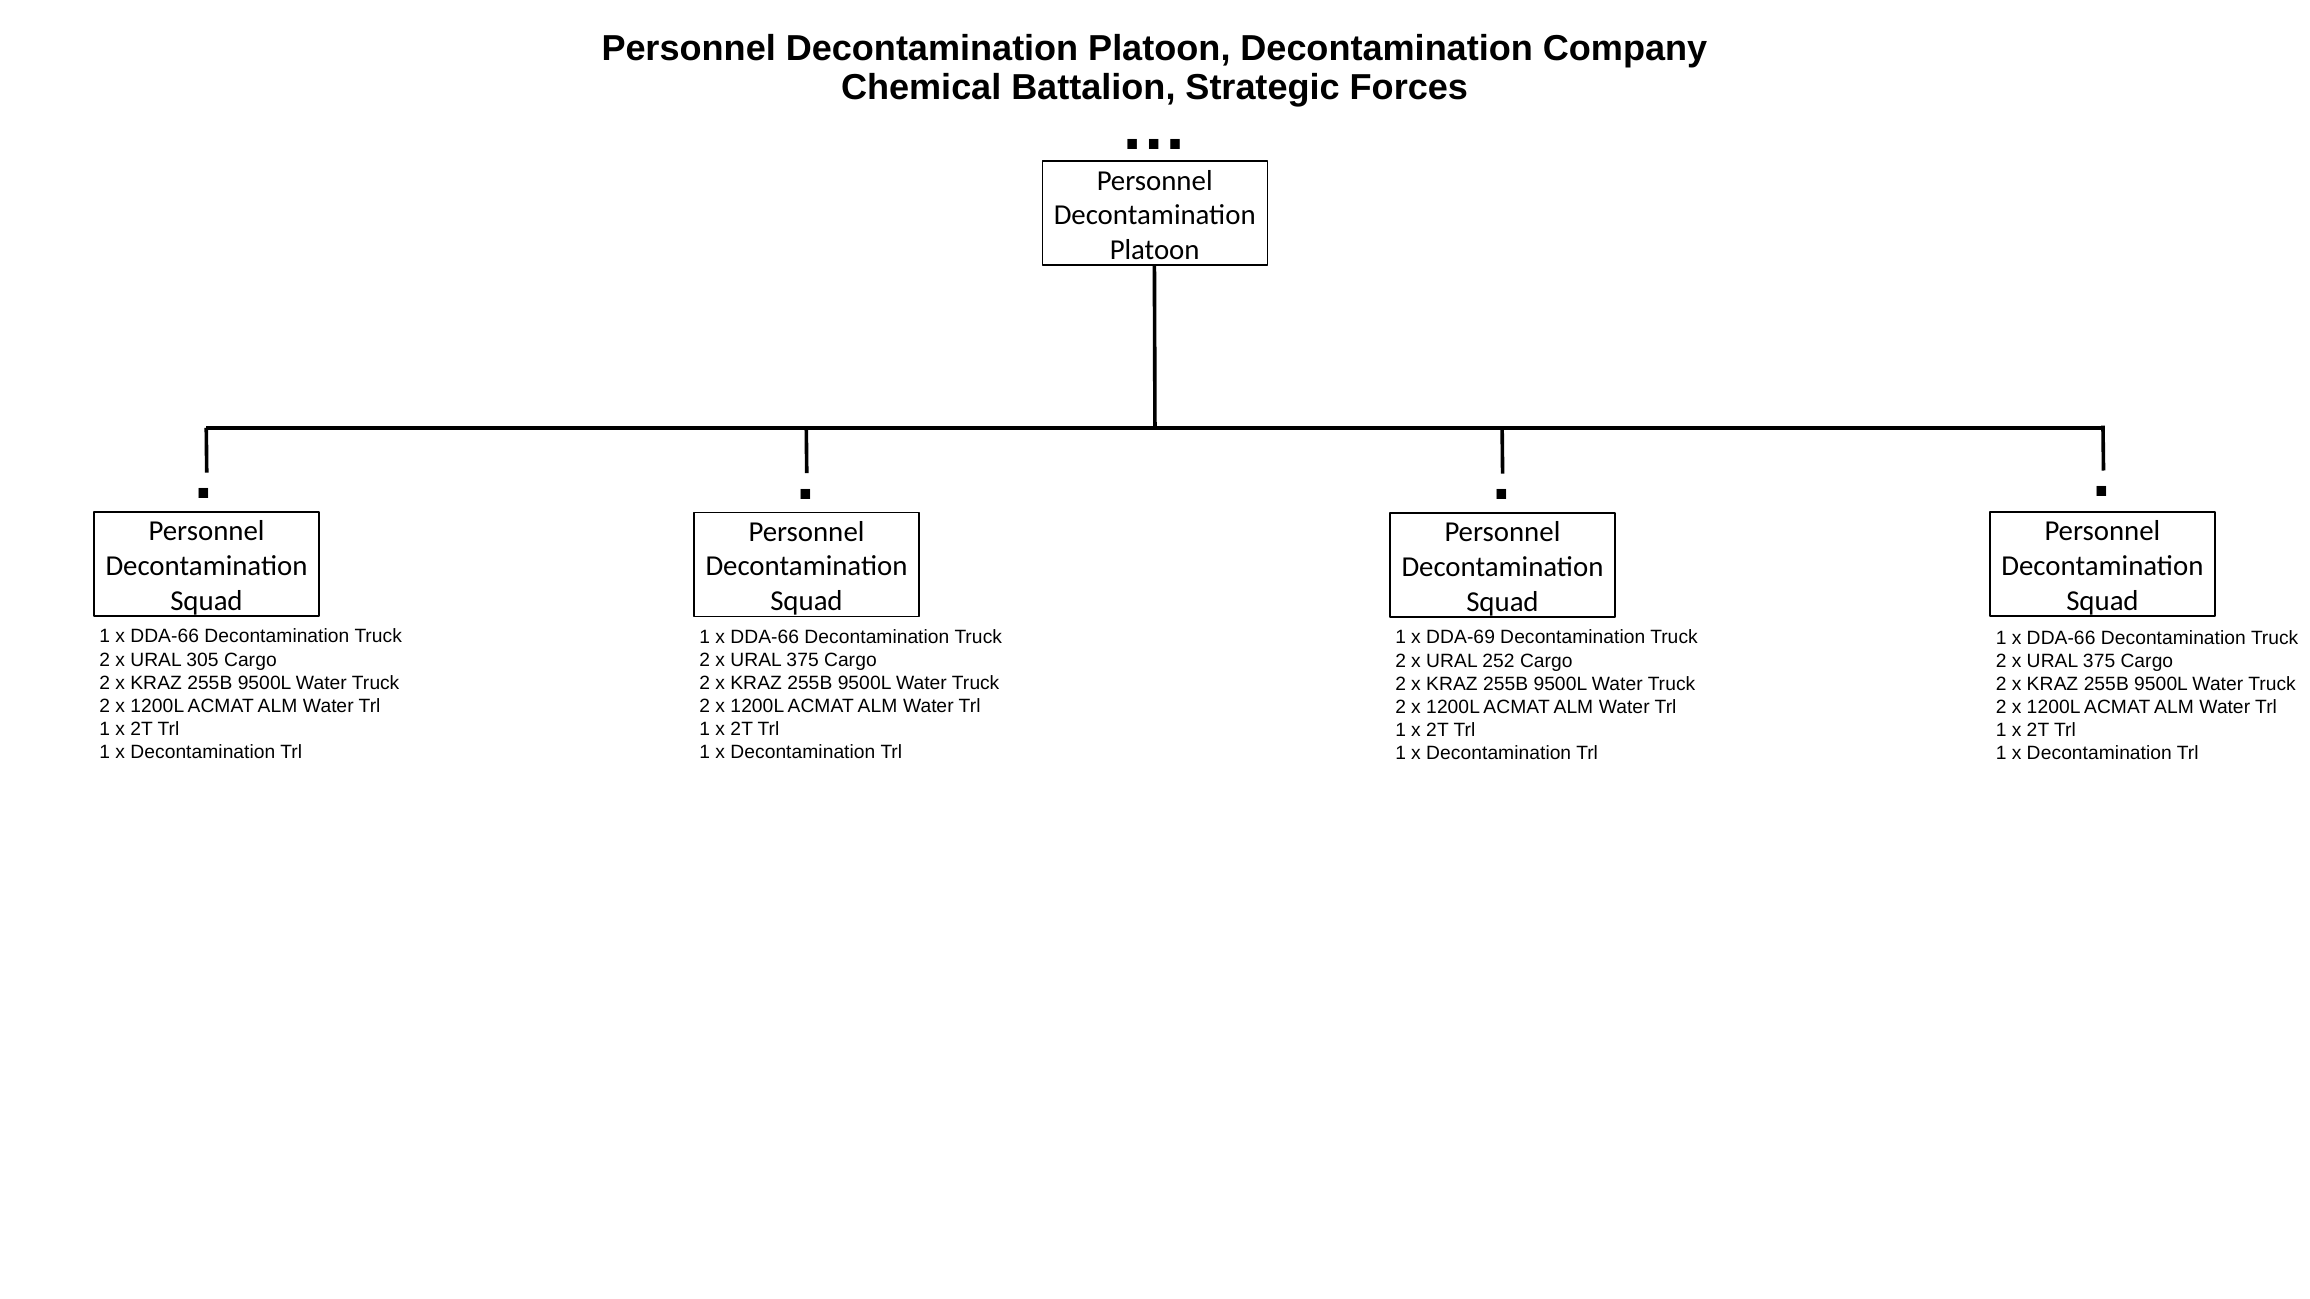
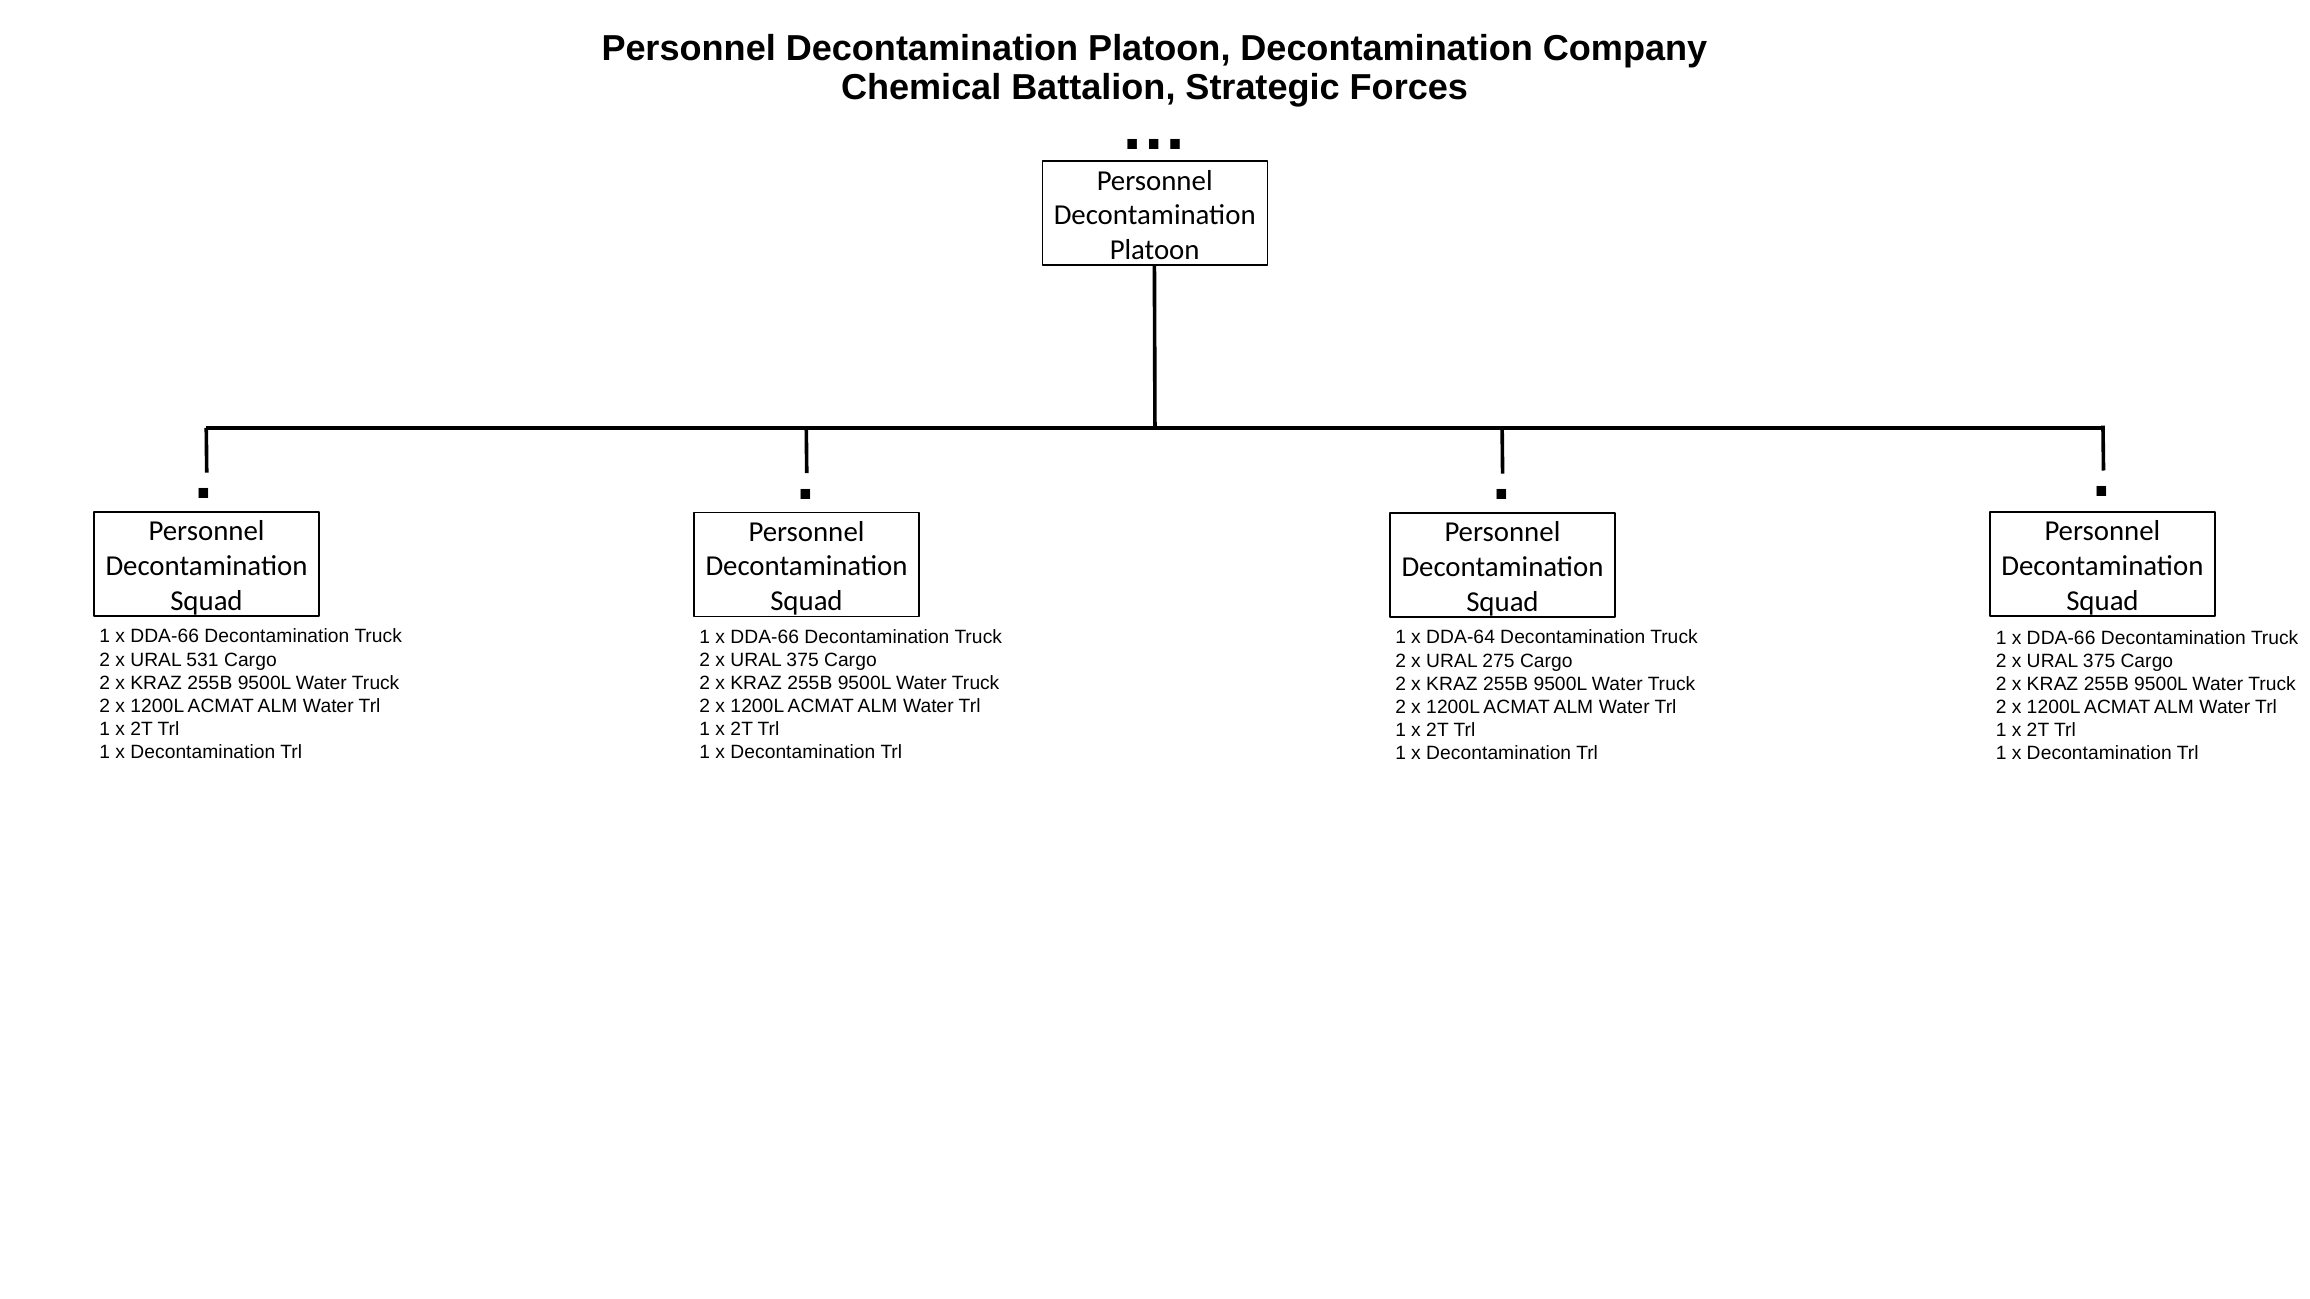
DDA-69: DDA-69 -> DDA-64
305: 305 -> 531
252: 252 -> 275
